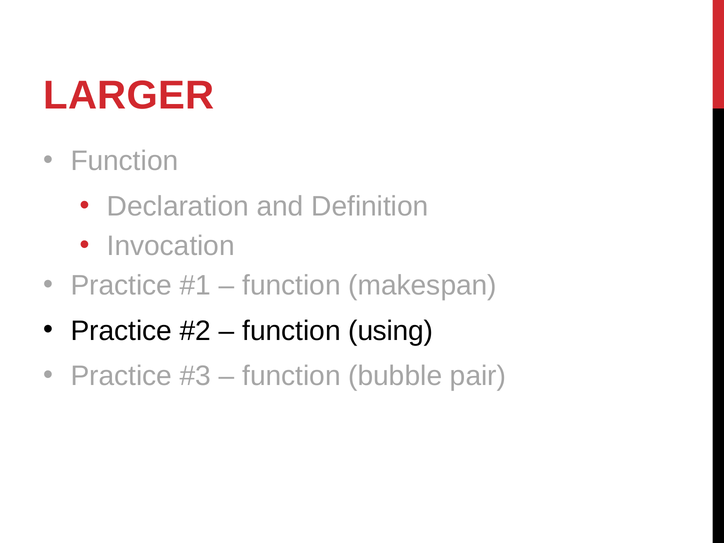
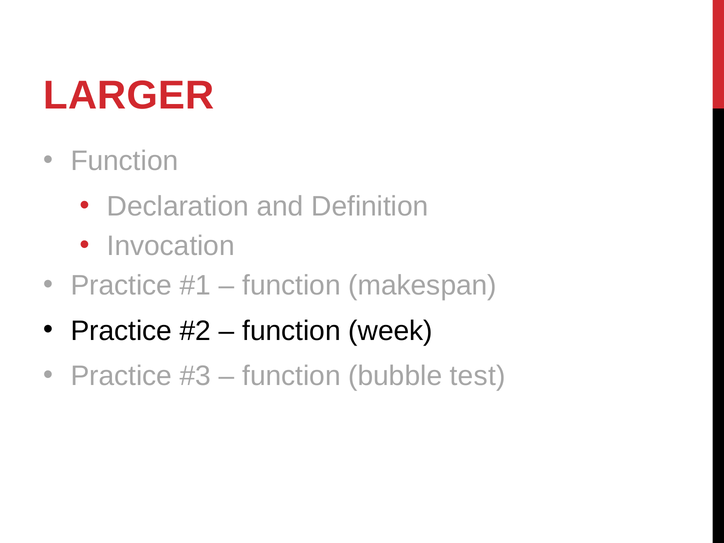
using: using -> week
pair: pair -> test
